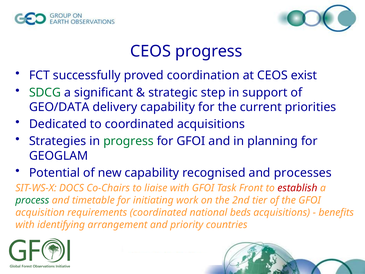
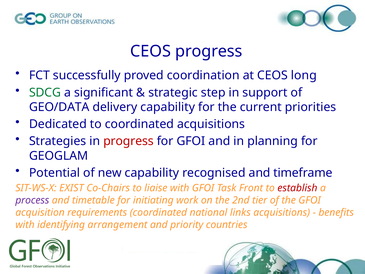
exist: exist -> long
progress at (128, 141) colour: green -> red
processes: processes -> timeframe
DOCS: DOCS -> EXIST
process colour: green -> purple
beds: beds -> links
